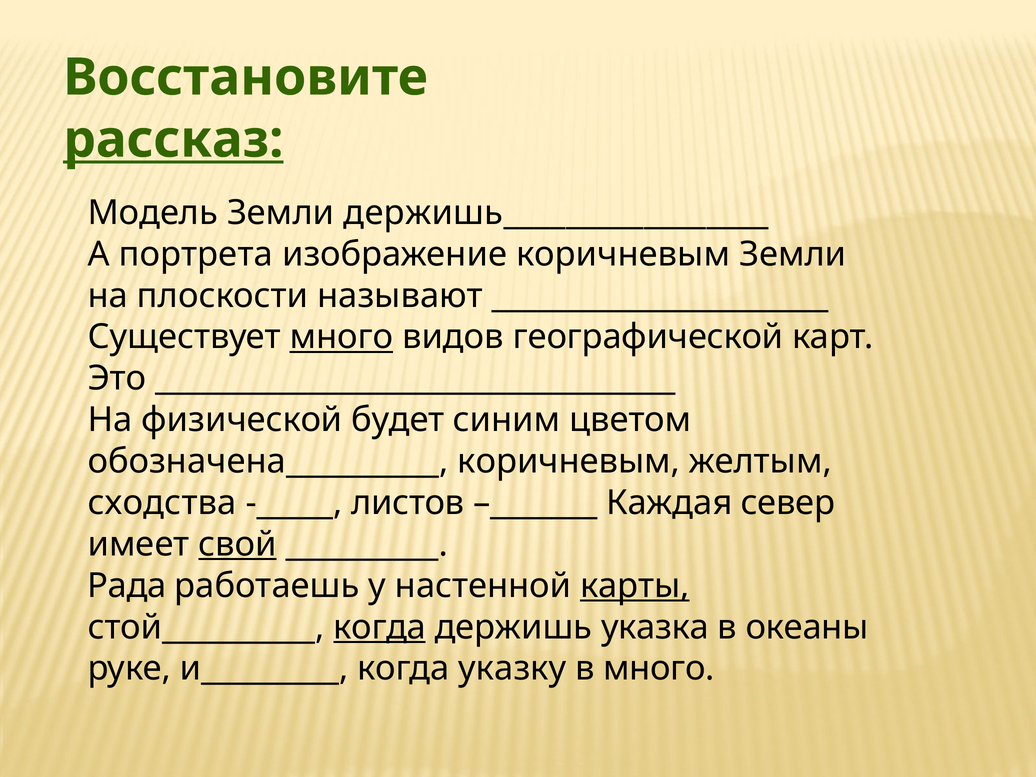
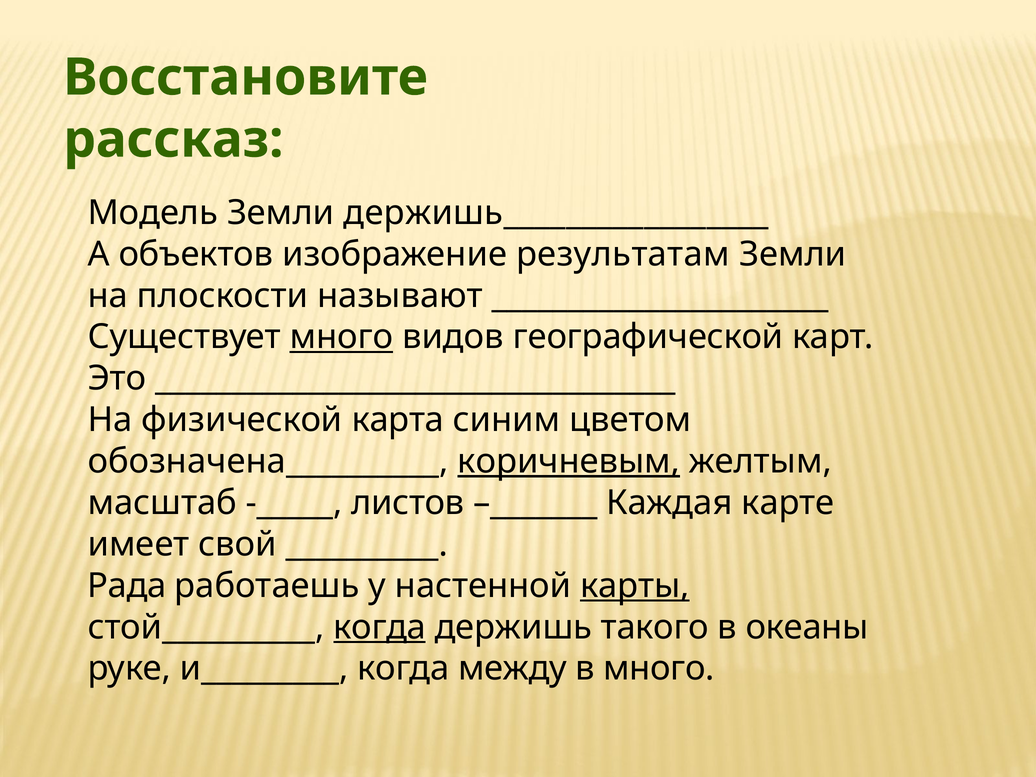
рассказ underline: present -> none
портрета: портрета -> объектов
изображение коричневым: коричневым -> результатам
будет: будет -> карта
коричневым at (569, 461) underline: none -> present
сходства: сходства -> масштаб
север: север -> карте
свой underline: present -> none
указка: указка -> такого
указку: указку -> между
